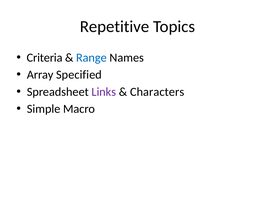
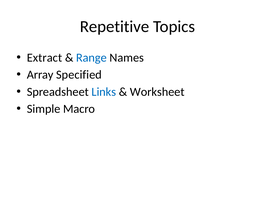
Criteria: Criteria -> Extract
Links colour: purple -> blue
Characters: Characters -> Worksheet
